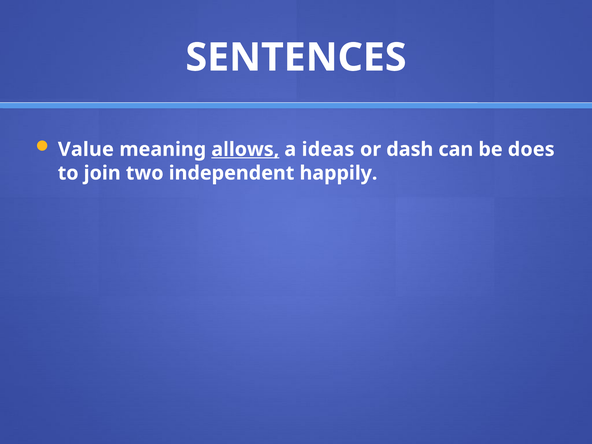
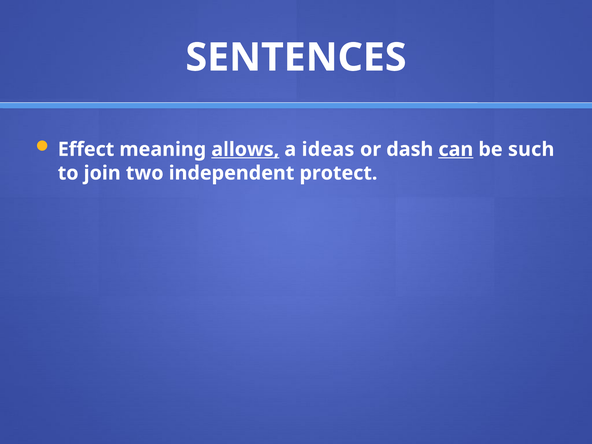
Value: Value -> Effect
can underline: none -> present
does: does -> such
happily: happily -> protect
